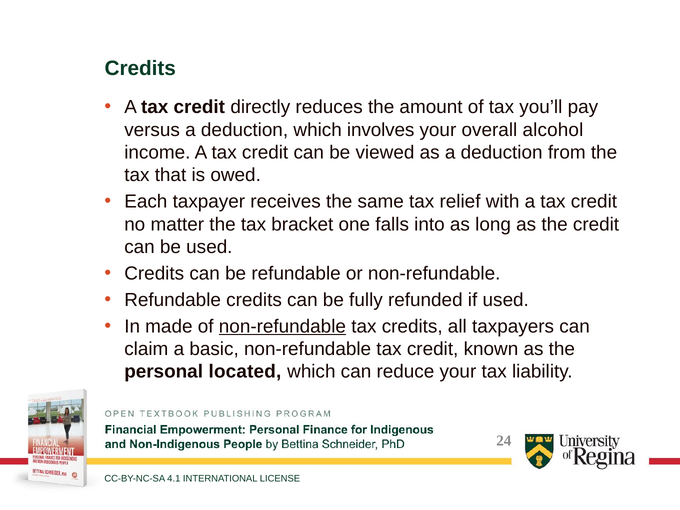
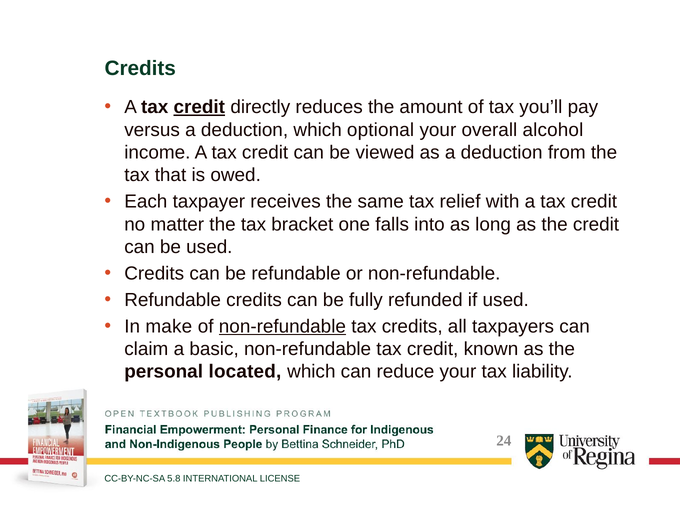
credit at (199, 107) underline: none -> present
involves: involves -> optional
made: made -> make
4.1: 4.1 -> 5.8
